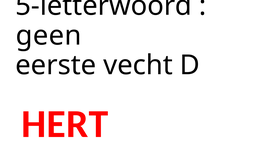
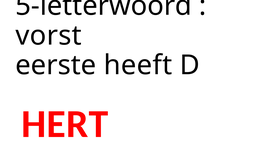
geen: geen -> vorst
vecht: vecht -> heeft
